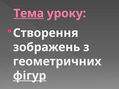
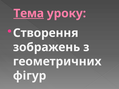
фігур underline: present -> none
